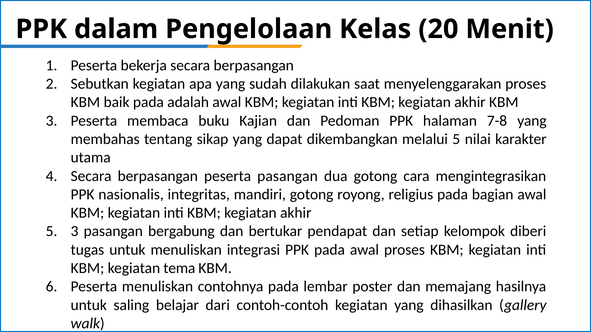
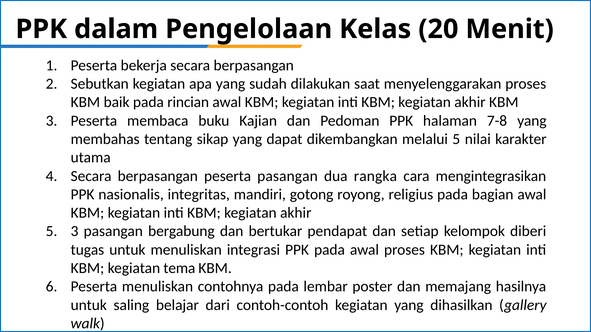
adalah: adalah -> rincian
dua gotong: gotong -> rangka
